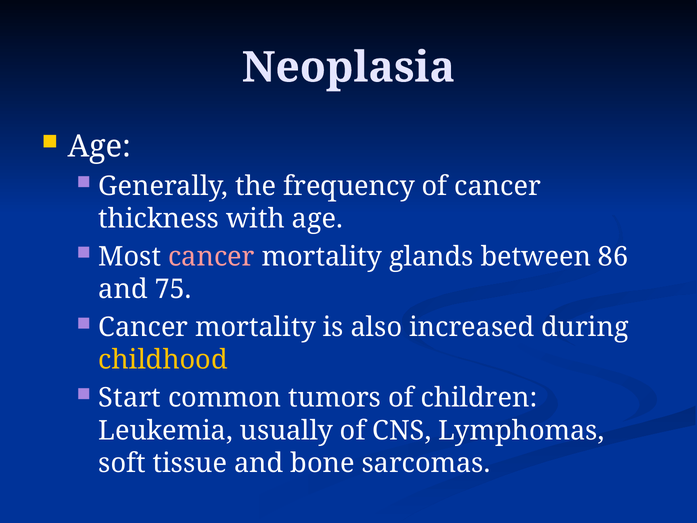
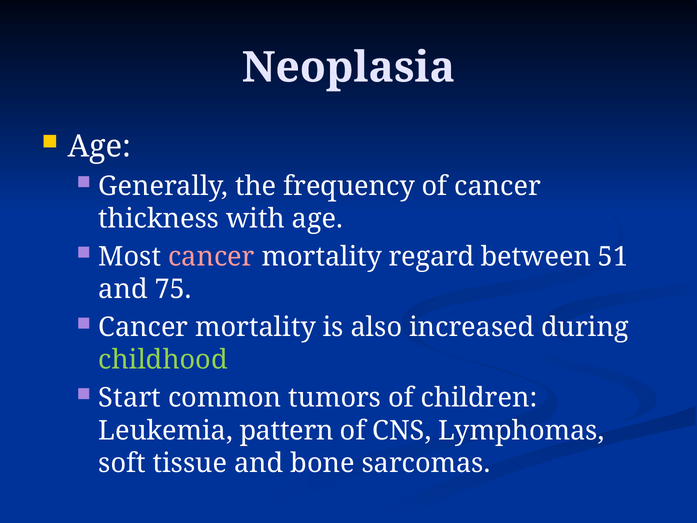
glands: glands -> regard
86: 86 -> 51
childhood colour: yellow -> light green
usually: usually -> pattern
